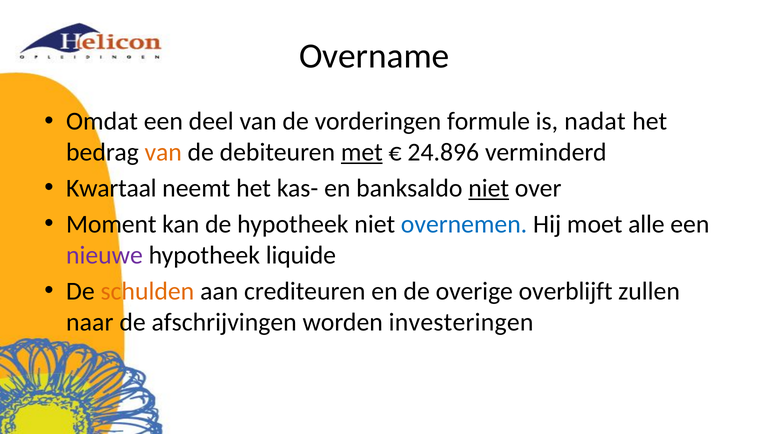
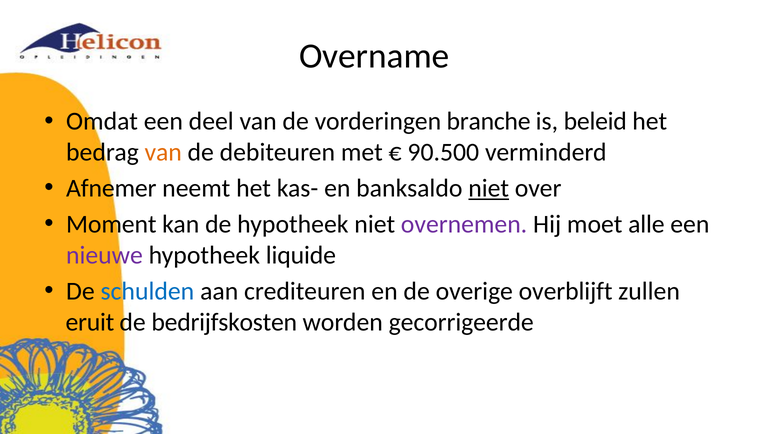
formule: formule -> branche
nadat: nadat -> beleid
met underline: present -> none
24.896: 24.896 -> 90.500
Kwartaal: Kwartaal -> Afnemer
overnemen colour: blue -> purple
schulden colour: orange -> blue
naar: naar -> eruit
afschrijvingen: afschrijvingen -> bedrijfskosten
investeringen: investeringen -> gecorrigeerde
